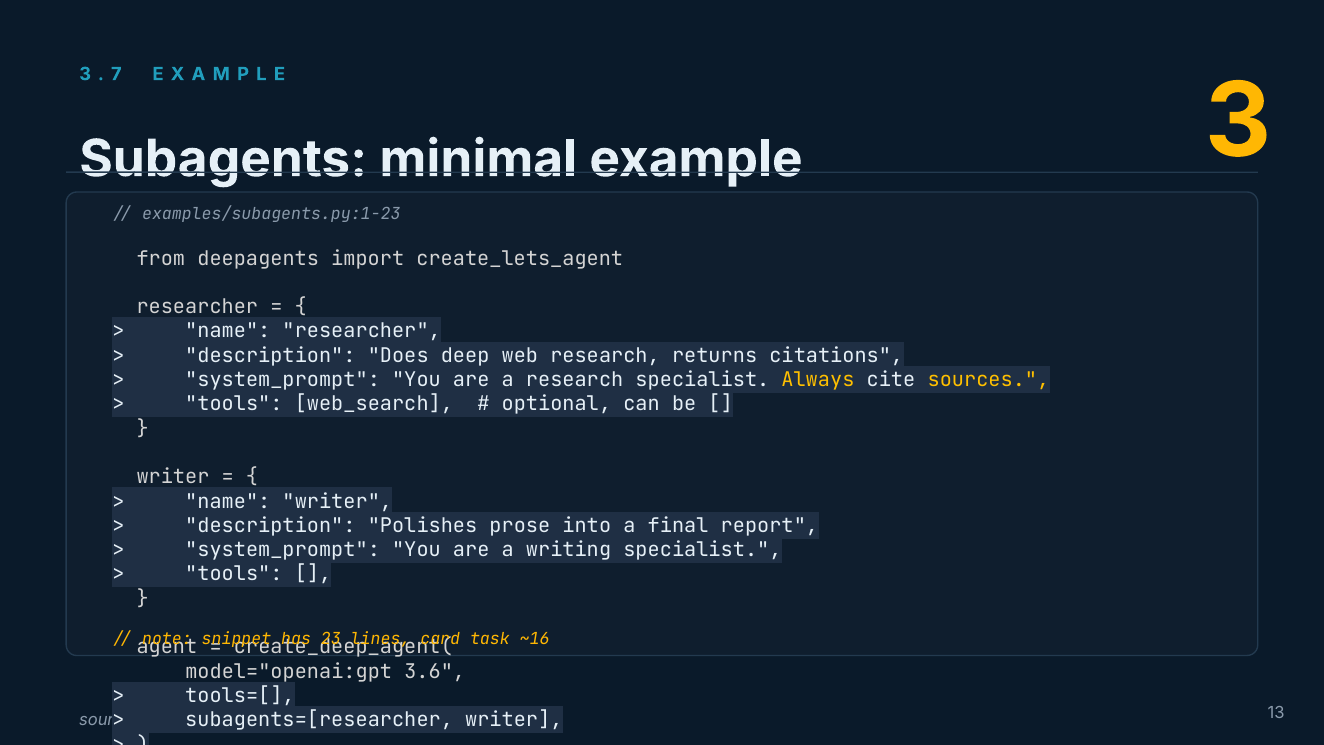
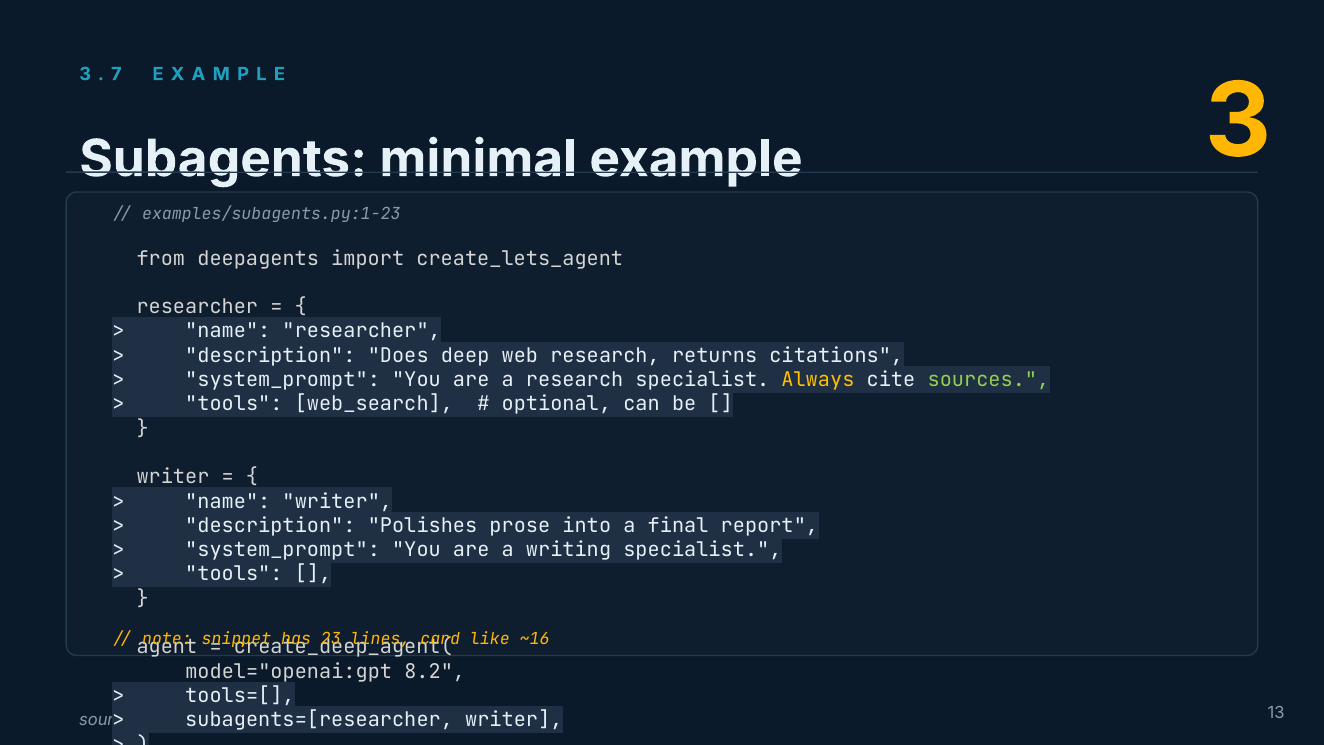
sources colour: yellow -> light green
task: task -> like
model="openai:gpt-3.6: model="openai:gpt-3.6 -> model="openai:gpt-8.2
